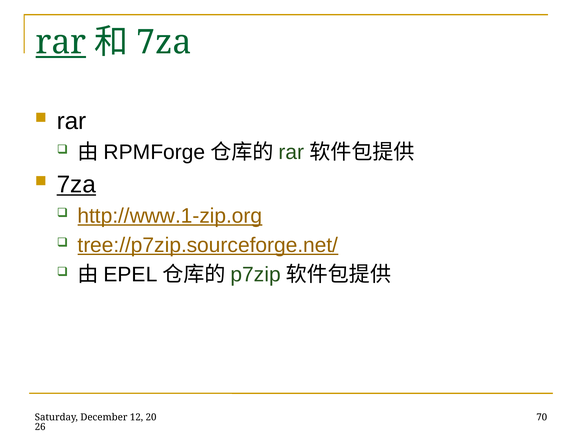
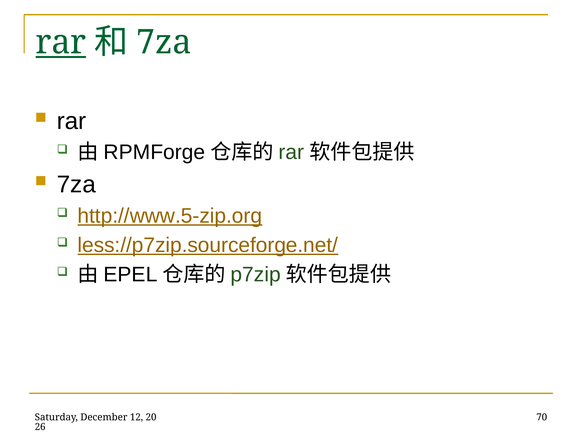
7za at (76, 184) underline: present -> none
http://www.1-zip.org: http://www.1-zip.org -> http://www.5-zip.org
tree://p7zip.sourceforge.net/: tree://p7zip.sourceforge.net/ -> less://p7zip.sourceforge.net/
